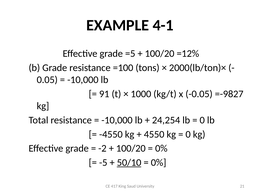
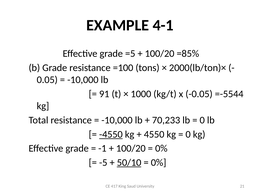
=12%: =12% -> =85%
=-9827: =-9827 -> =-5544
24,254: 24,254 -> 70,233
-4550 underline: none -> present
-2: -2 -> -1
